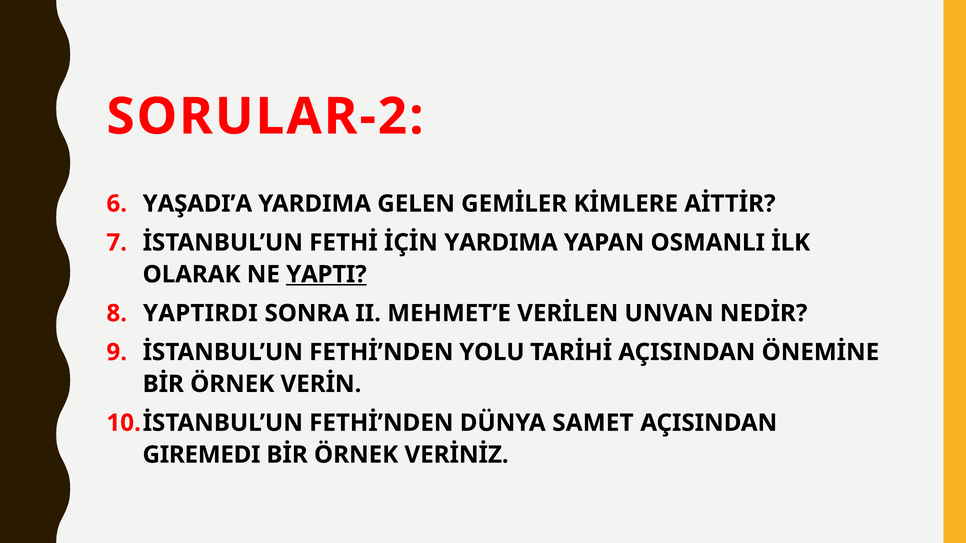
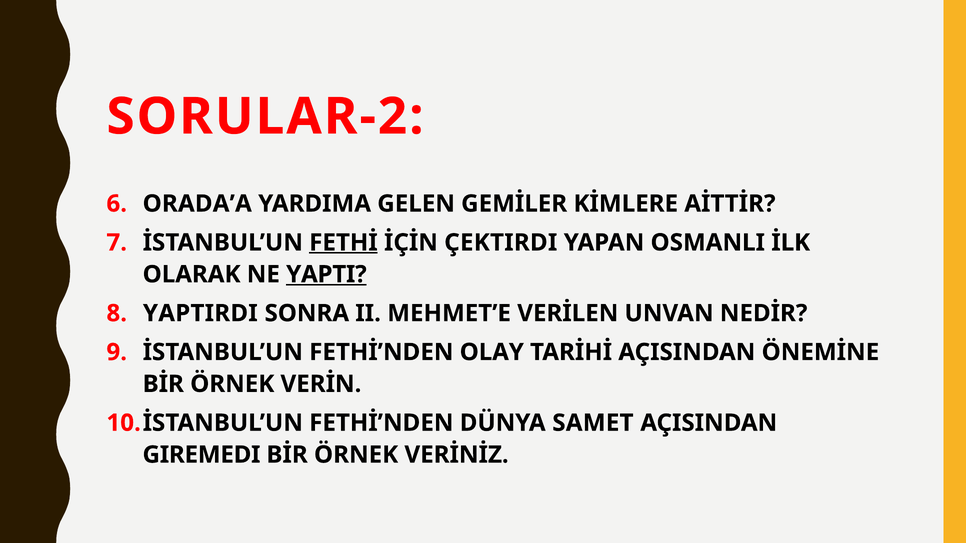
YAŞADI’A: YAŞADI’A -> ORADA’A
FETHİ underline: none -> present
İÇİN YARDIMA: YARDIMA -> ÇEKTIRDI
YOLU: YOLU -> OLAY
